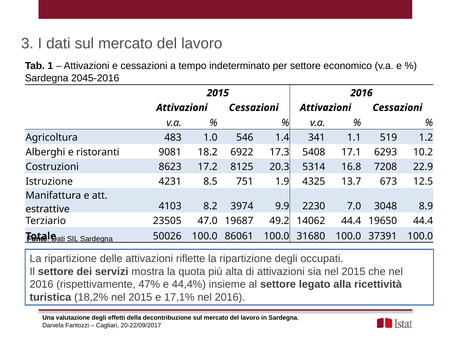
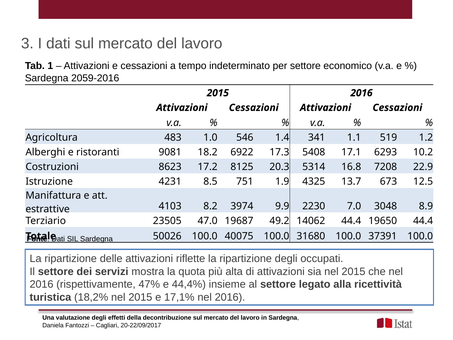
2045-2016: 2045-2016 -> 2059-2016
86061: 86061 -> 40075
